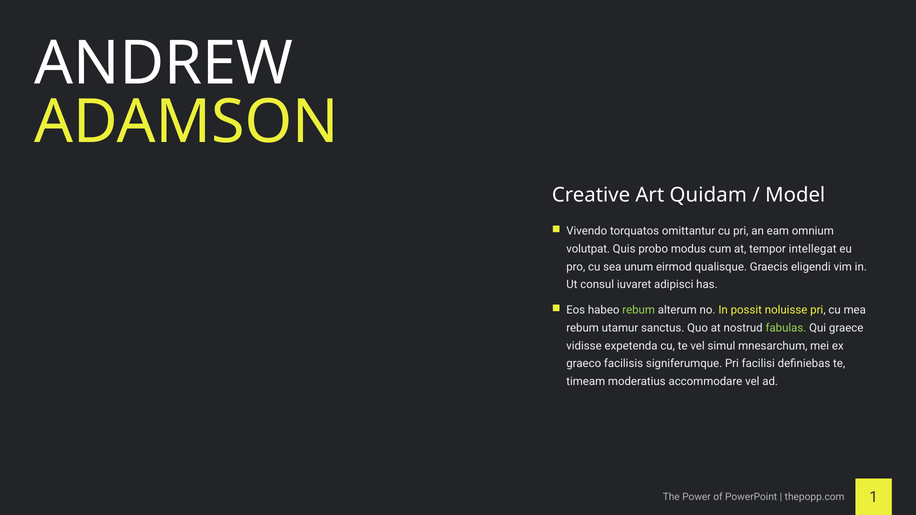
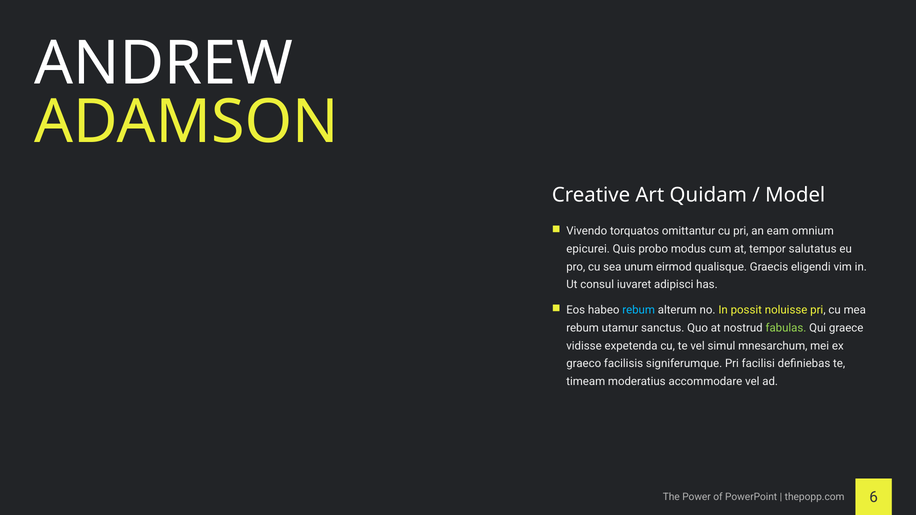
volutpat: volutpat -> epicurei
intellegat: intellegat -> salutatus
rebum at (639, 310) colour: light green -> light blue
1: 1 -> 6
